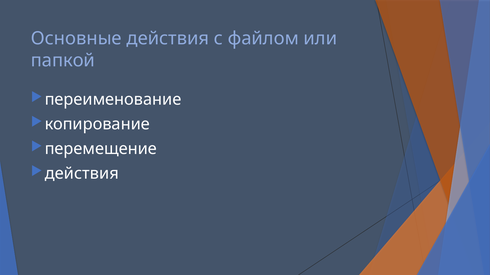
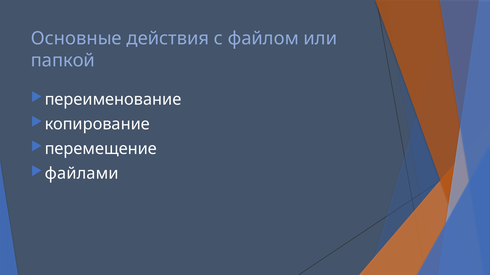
действия at (82, 174): действия -> файлами
